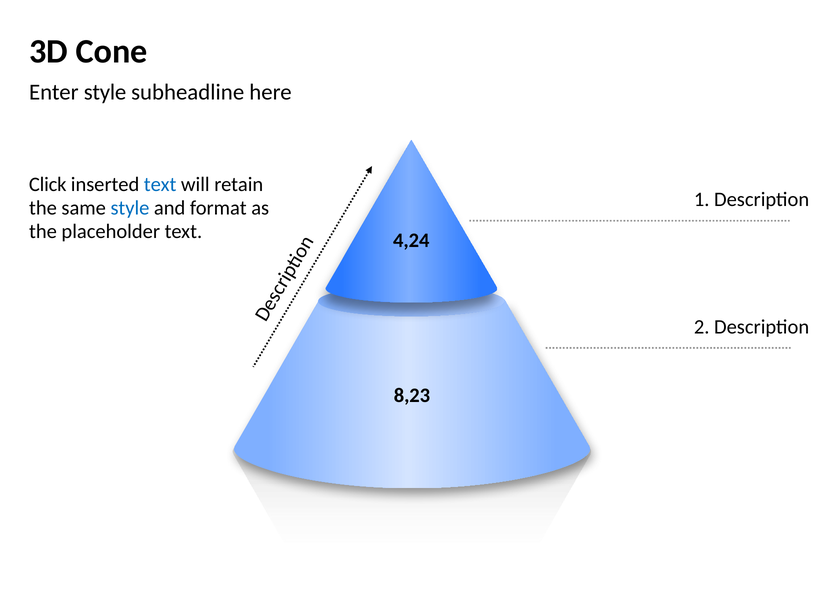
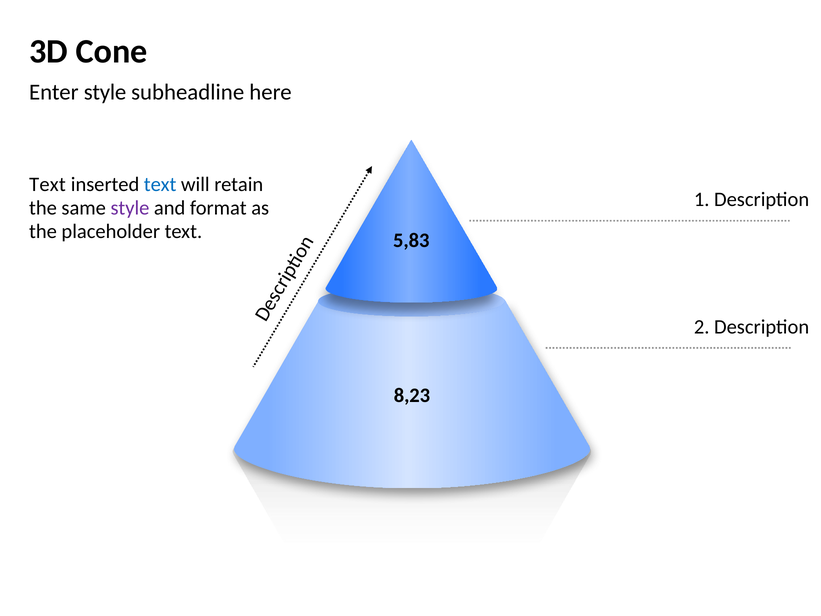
Click at (48, 185): Click -> Text
style at (130, 208) colour: blue -> purple
4,24: 4,24 -> 5,83
